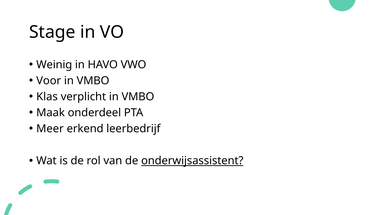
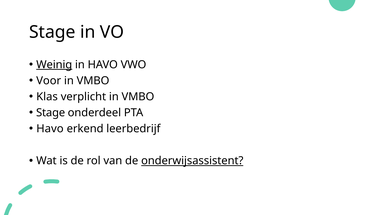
Weinig underline: none -> present
Maak at (51, 113): Maak -> Stage
Meer at (50, 129): Meer -> Havo
